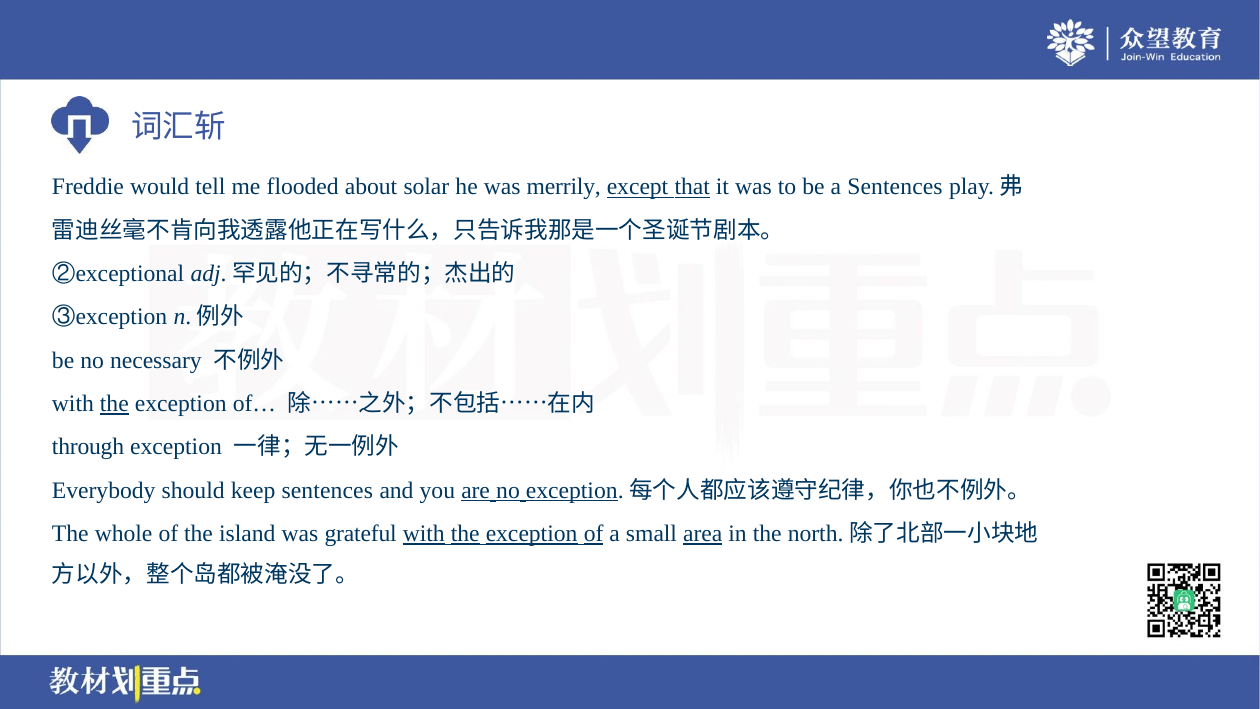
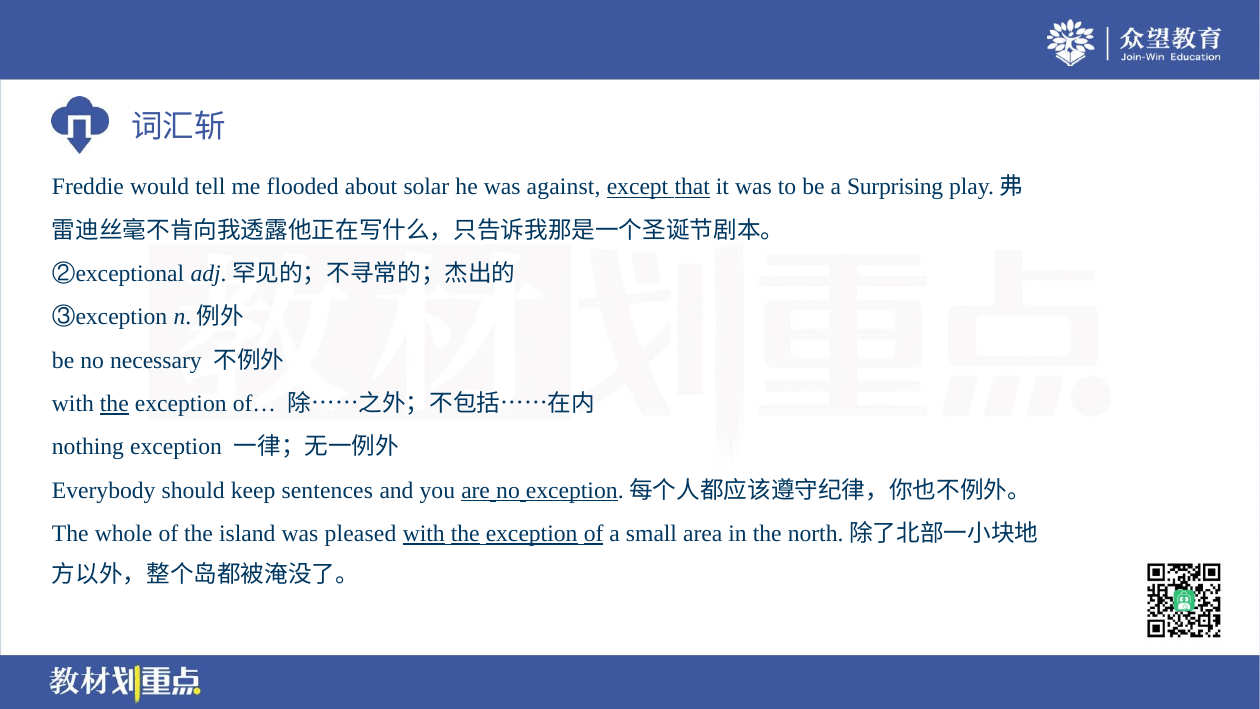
merrily: merrily -> against
a Sentences: Sentences -> Surprising
through: through -> nothing
grateful: grateful -> pleased
area underline: present -> none
